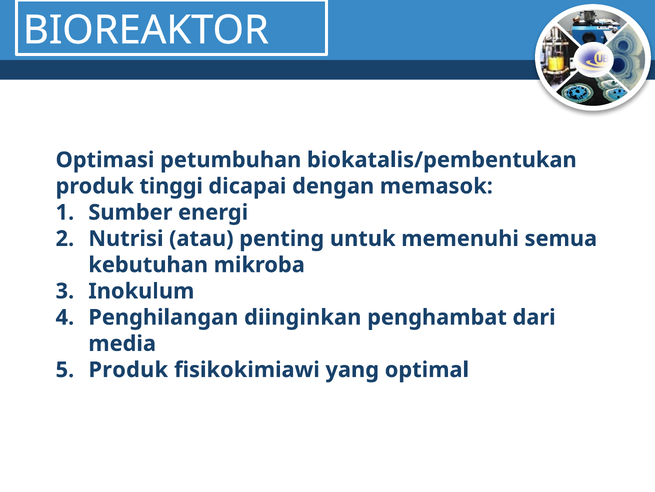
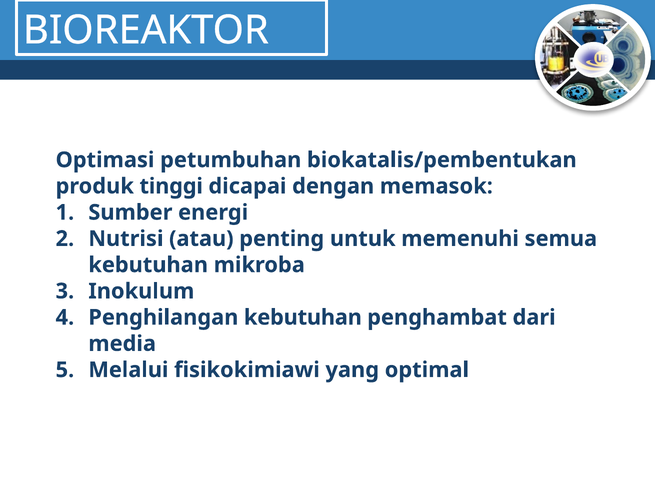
Penghilangan diinginkan: diinginkan -> kebutuhan
Produk at (128, 369): Produk -> Melalui
